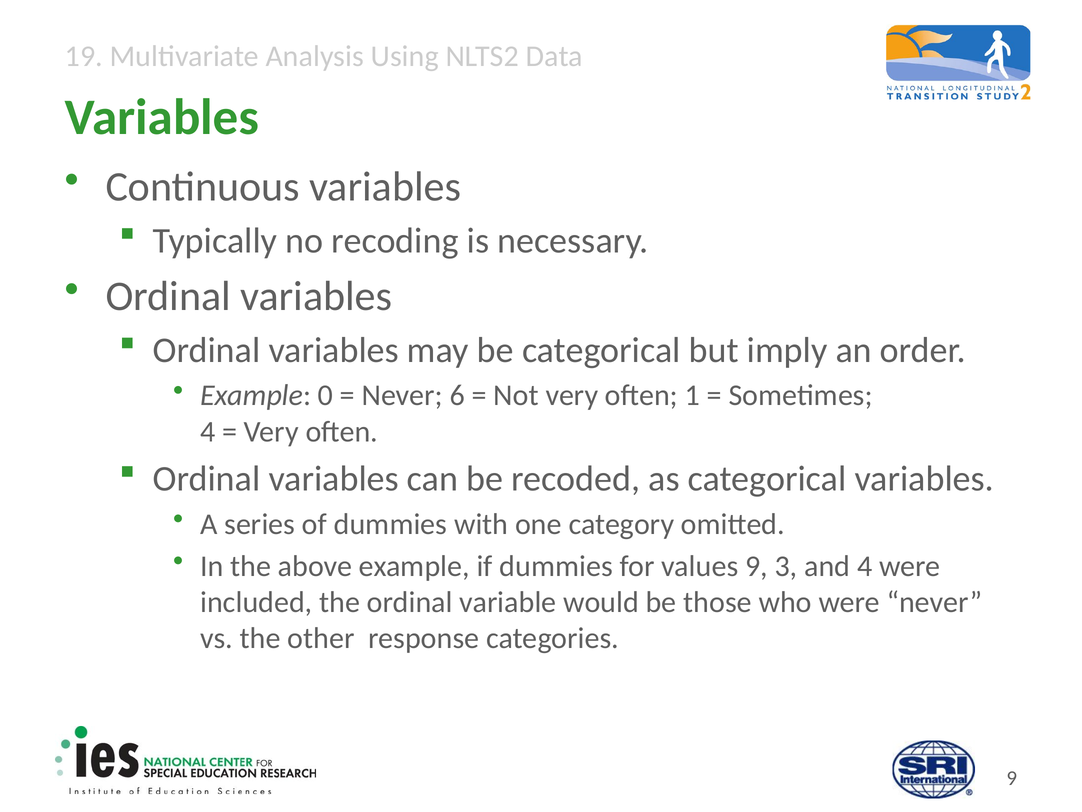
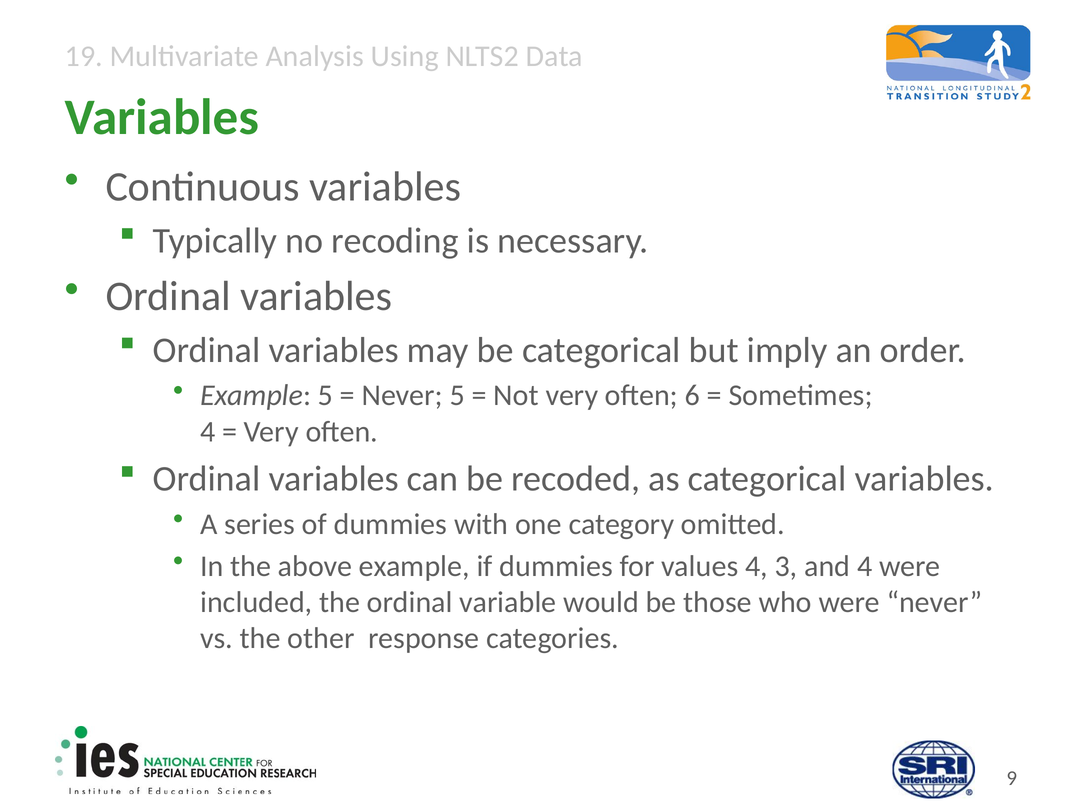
Example 0: 0 -> 5
Never 6: 6 -> 5
1: 1 -> 6
values 9: 9 -> 4
